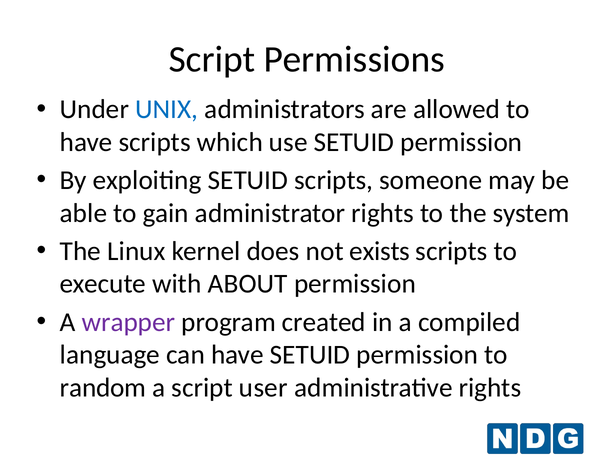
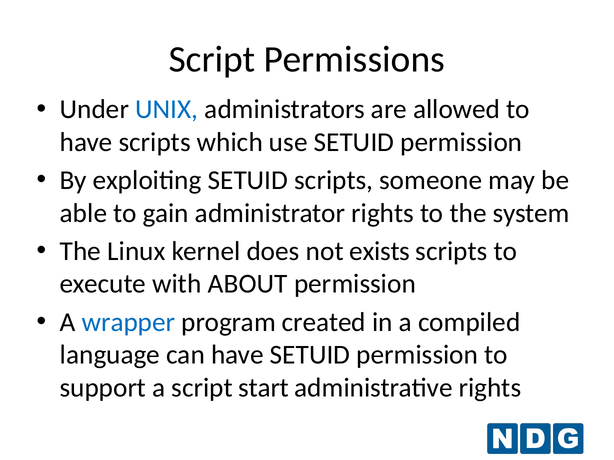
wrapper colour: purple -> blue
random: random -> support
user: user -> start
